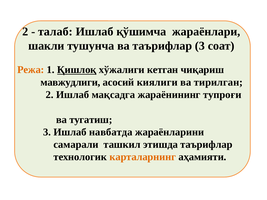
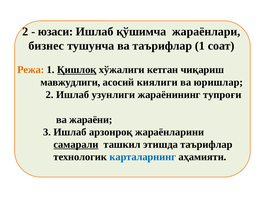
талаб: талаб -> юзаси
шакли: шакли -> бизнес
таърифлар 3: 3 -> 1
тирилган: тирилган -> юришлар
мақсадга: мақсадга -> узунлиги
тугатиш: тугатиш -> жараёни
навбатда: навбатда -> арзонроқ
самарали underline: none -> present
карталарнинг colour: orange -> blue
